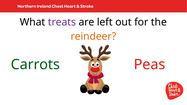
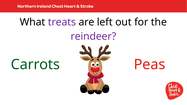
reindeer colour: orange -> purple
